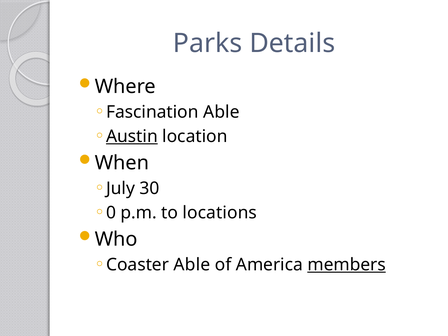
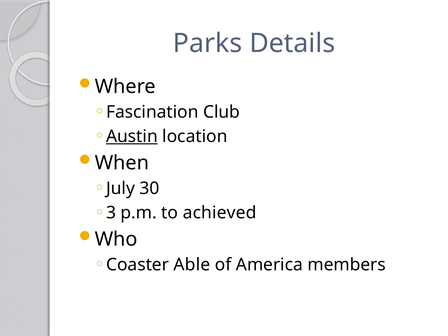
Fascination Able: Able -> Club
0: 0 -> 3
locations: locations -> achieved
members underline: present -> none
